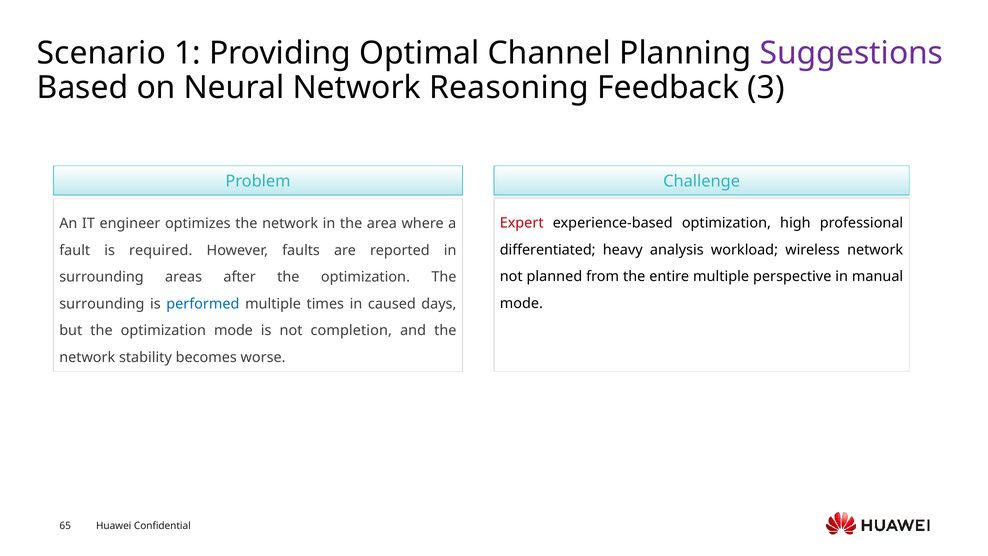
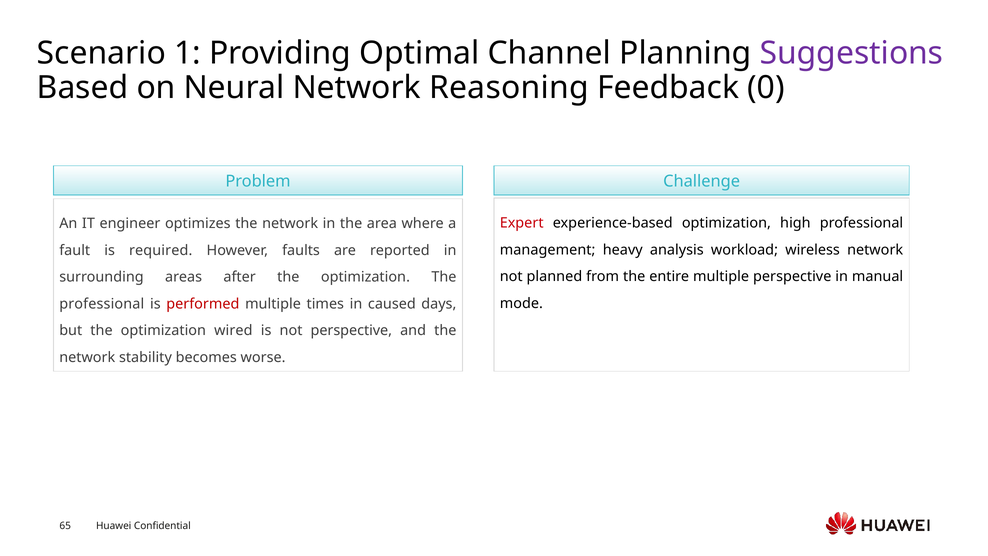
3: 3 -> 0
differentiated: differentiated -> management
surrounding at (102, 304): surrounding -> professional
performed colour: blue -> red
optimization mode: mode -> wired
not completion: completion -> perspective
